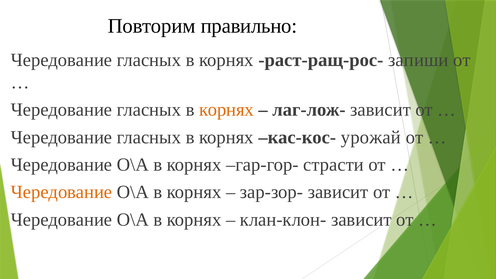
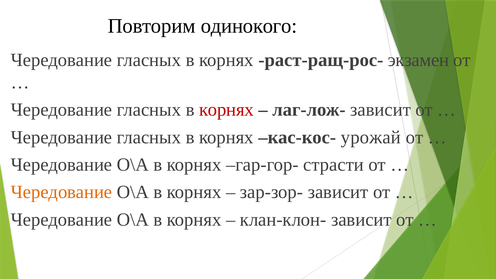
правильно: правильно -> одинокого
запиши: запиши -> экзамен
корнях at (226, 110) colour: orange -> red
